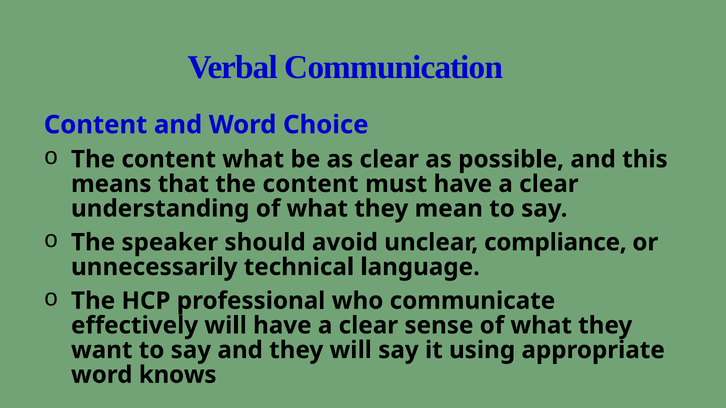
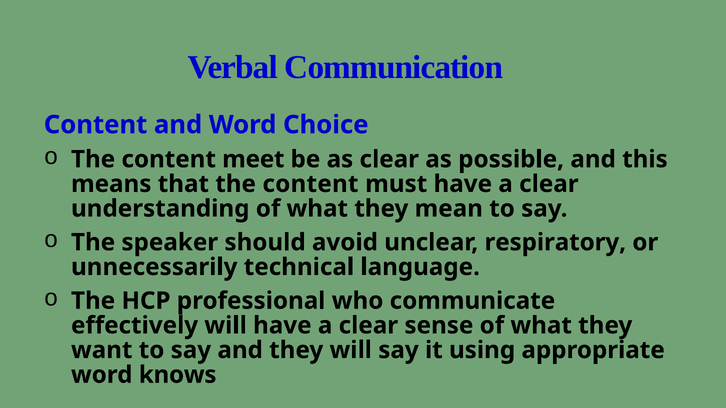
content what: what -> meet
compliance: compliance -> respiratory
